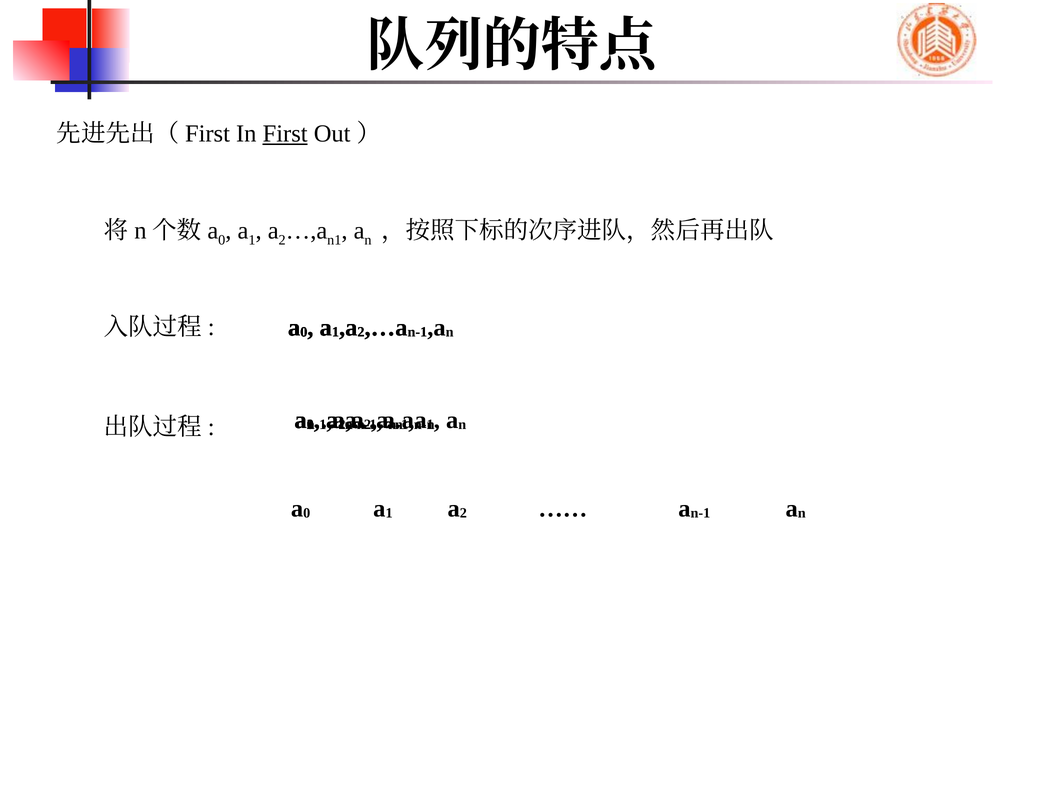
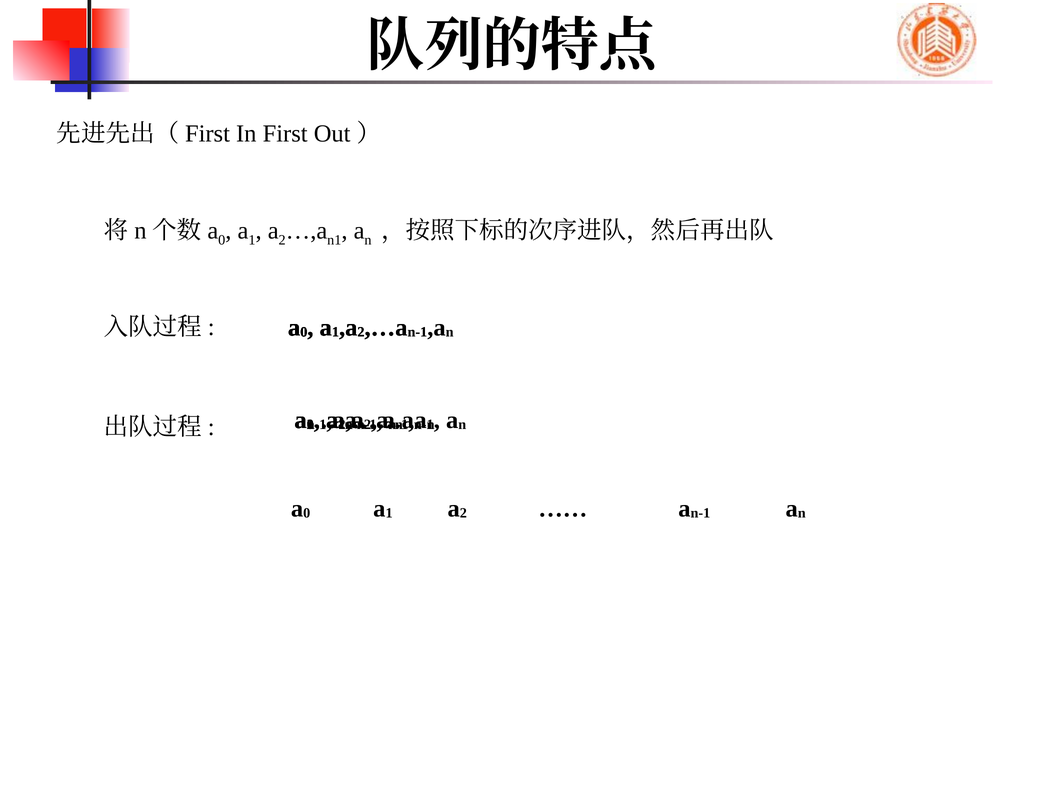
First underline: present -> none
